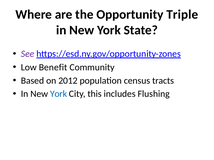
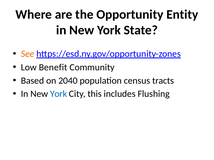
Triple: Triple -> Entity
See colour: purple -> orange
2012: 2012 -> 2040
